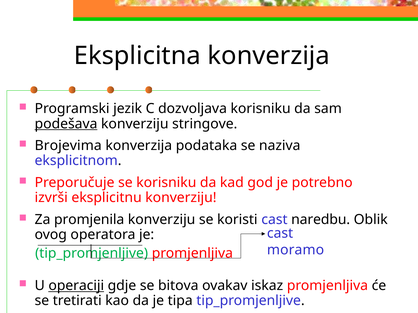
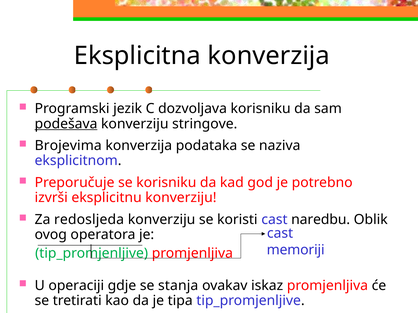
promjenila: promjenila -> redosljeda
moramo: moramo -> memoriji
operaciji underline: present -> none
bitova: bitova -> stanja
